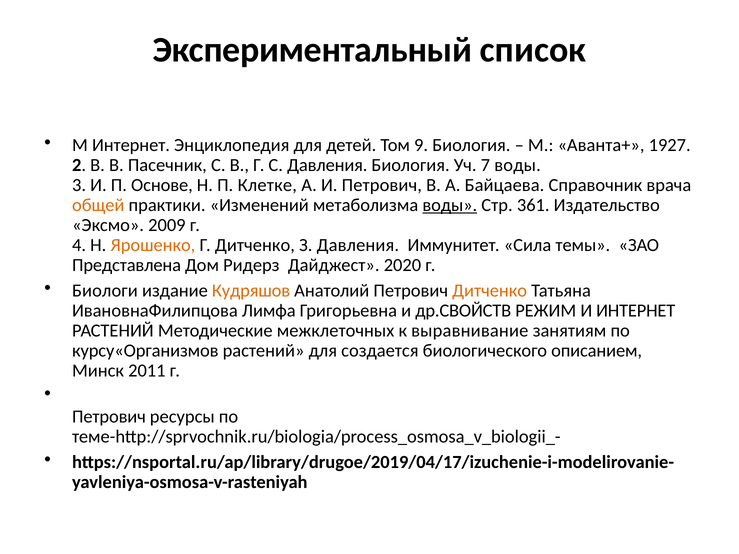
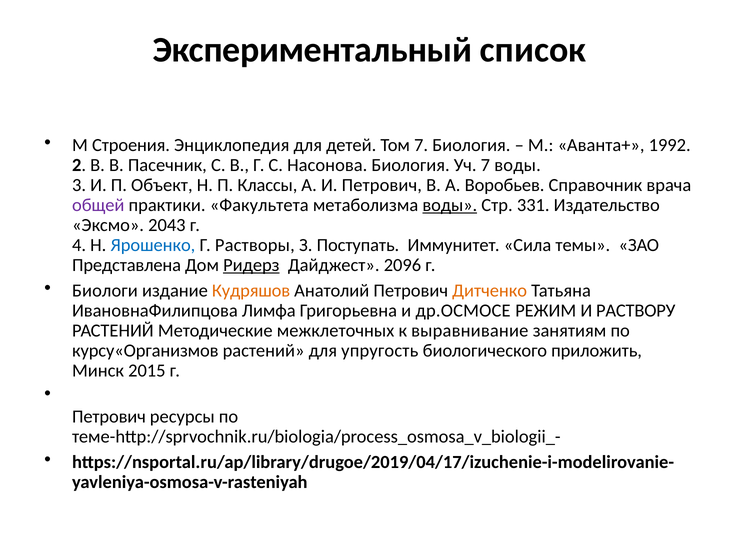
М Интернет: Интернет -> Строения
Том 9: 9 -> 7
1927: 1927 -> 1992
С Давления: Давления -> Насонова
Основе: Основе -> Объект
Клетке: Клетке -> Классы
Байцаева: Байцаева -> Воробьев
общей colour: orange -> purple
Изменений: Изменений -> Факультета
361: 361 -> 331
2009: 2009 -> 2043
Ярошенко colour: orange -> blue
Г Дитченко: Дитченко -> Растворы
З Давления: Давления -> Поступать
Ридерз underline: none -> present
2020: 2020 -> 2096
др.СВОЙСТВ: др.СВОЙСТВ -> др.ОСМОСЕ
И ИНТЕРНЕТ: ИНТЕРНЕТ -> РАСТВОРУ
создается: создается -> упругость
описанием: описанием -> приложить
2011: 2011 -> 2015
